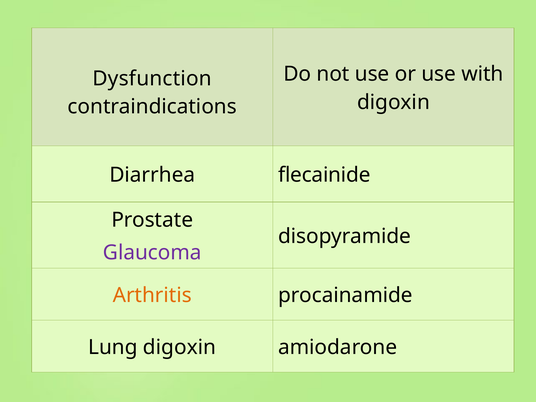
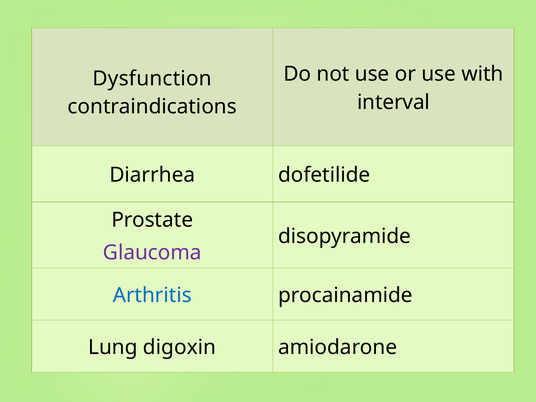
digoxin at (393, 102): digoxin -> interval
flecainide: flecainide -> dofetilide
Arthritis colour: orange -> blue
